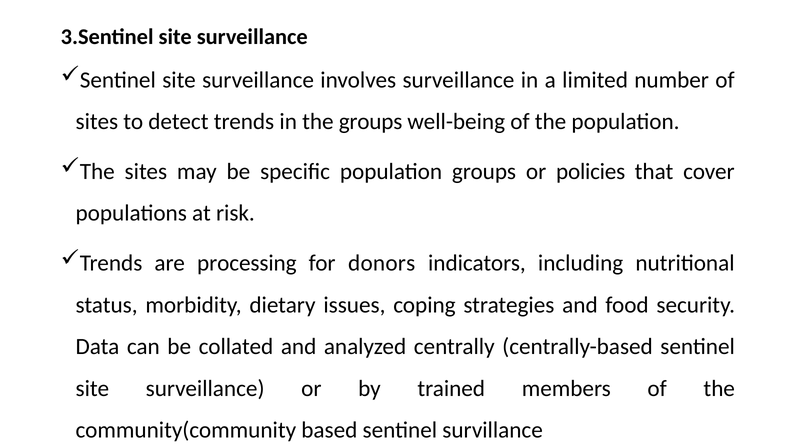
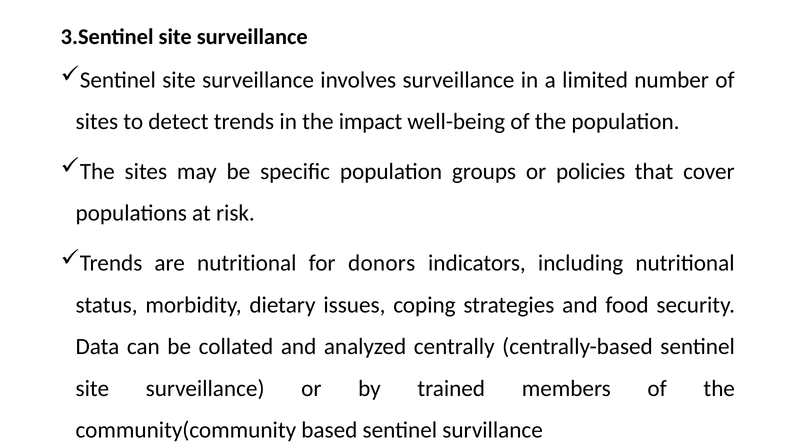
the groups: groups -> impact
are processing: processing -> nutritional
